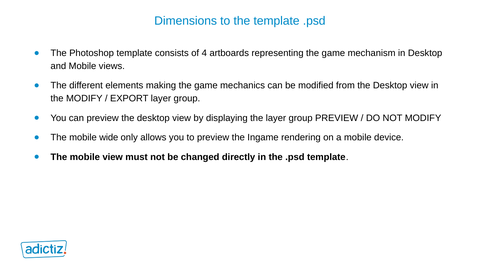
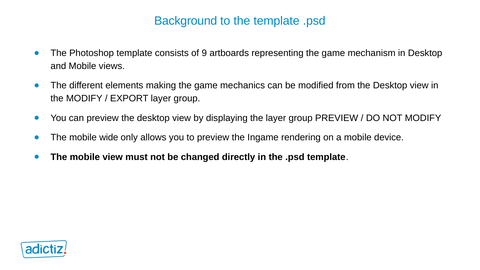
Dimensions: Dimensions -> Background
4: 4 -> 9
